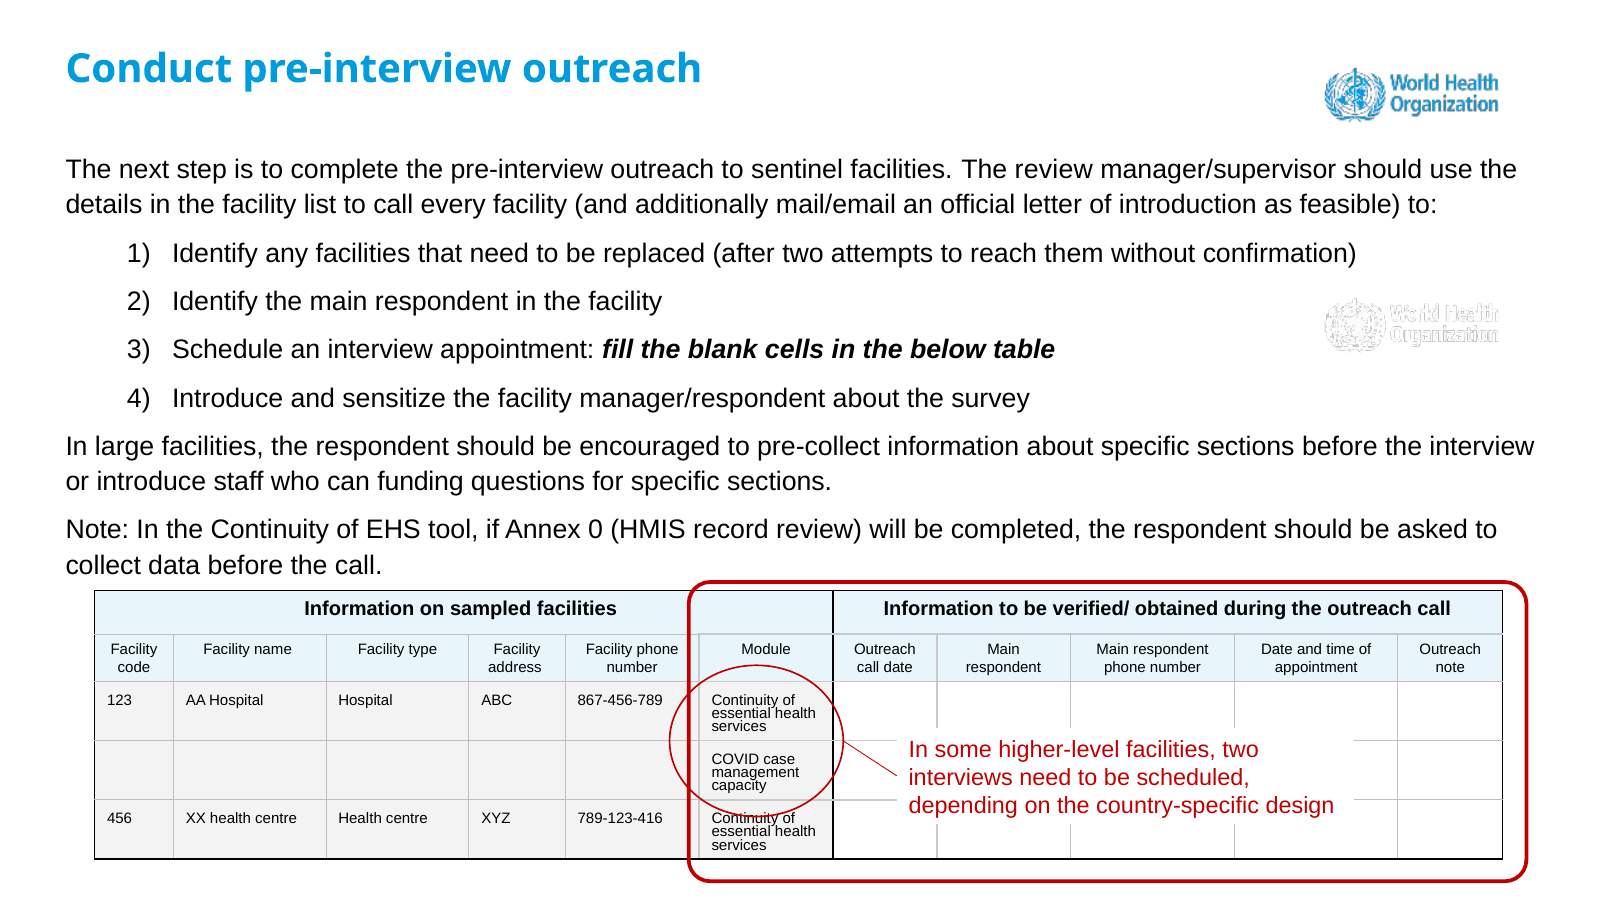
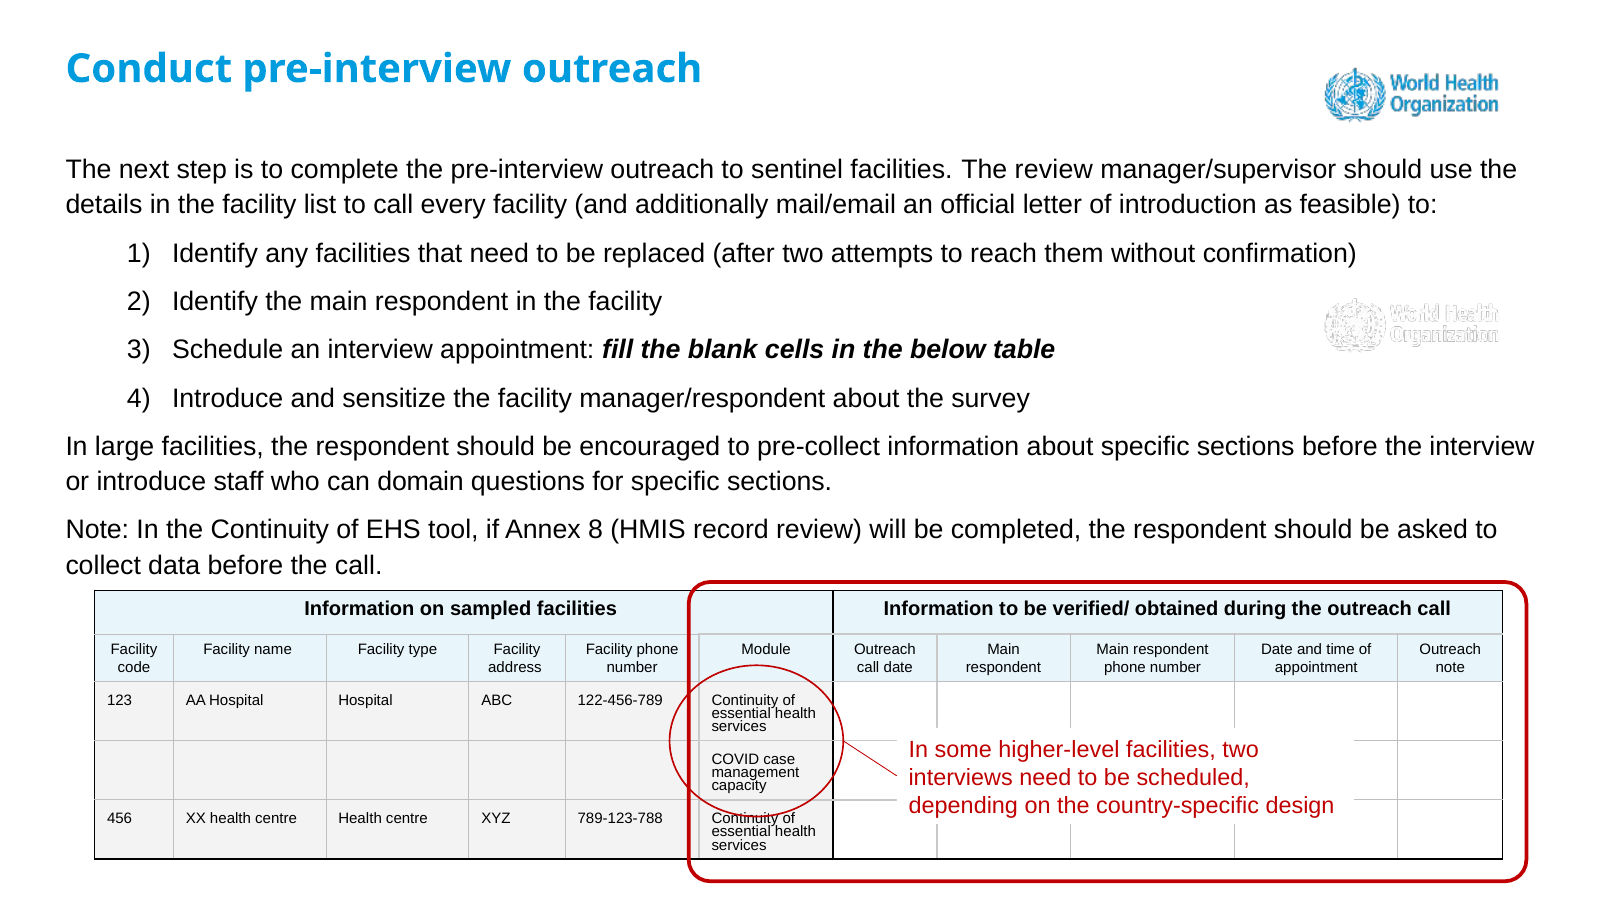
funding: funding -> domain
0: 0 -> 8
867-456-789: 867-456-789 -> 122-456-789
789-123-416: 789-123-416 -> 789-123-788
